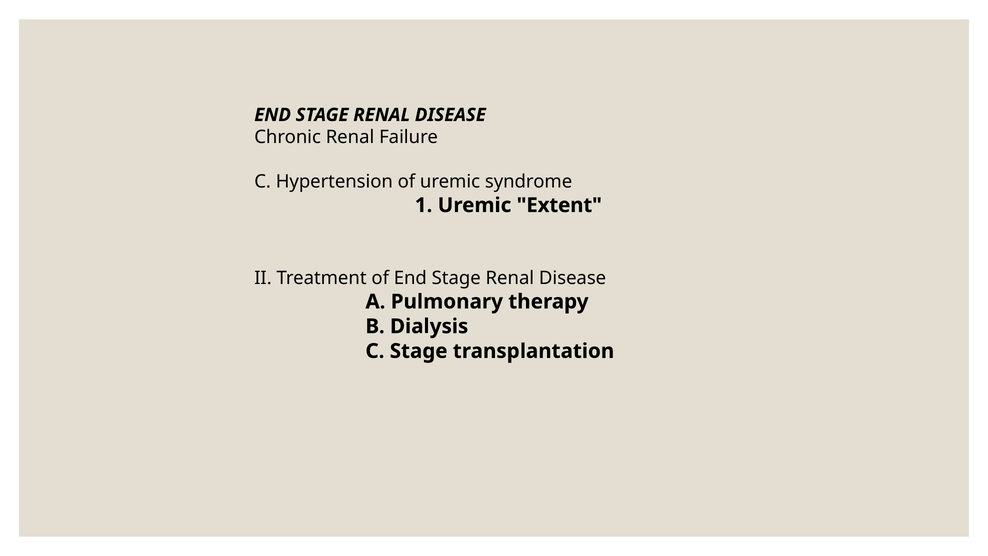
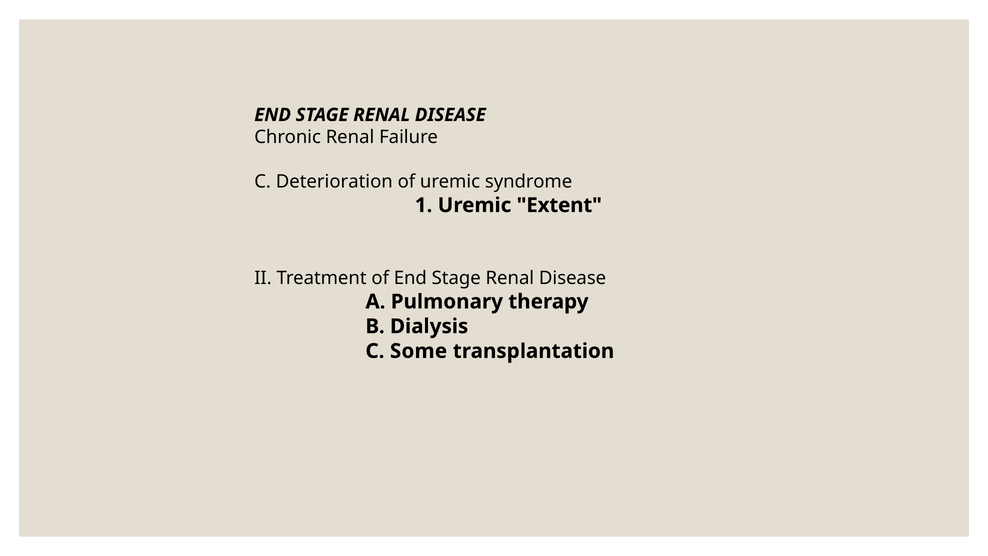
Hypertension: Hypertension -> Deterioration
C Stage: Stage -> Some
